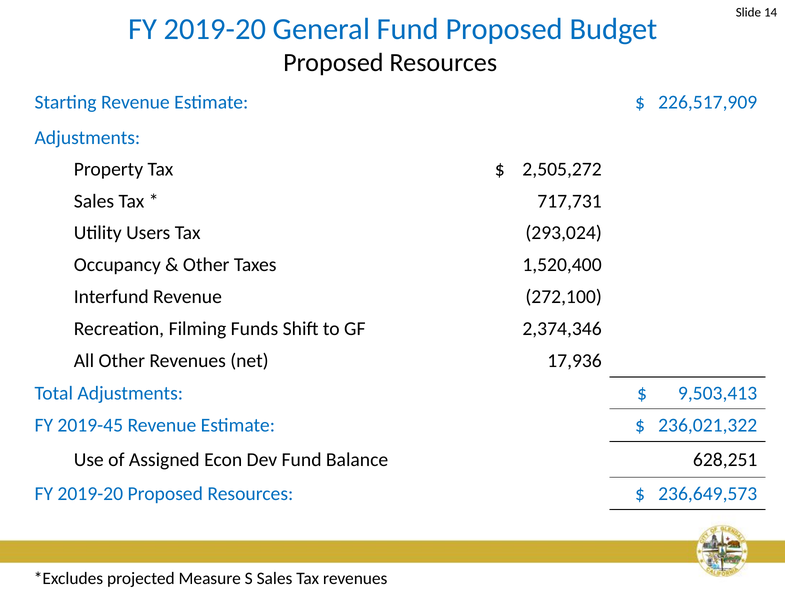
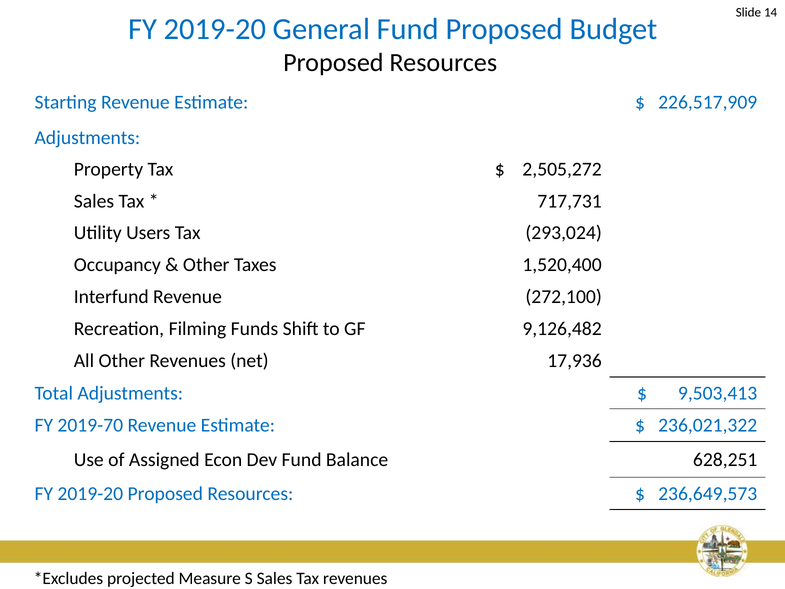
2,374,346: 2,374,346 -> 9,126,482
2019-45: 2019-45 -> 2019-70
